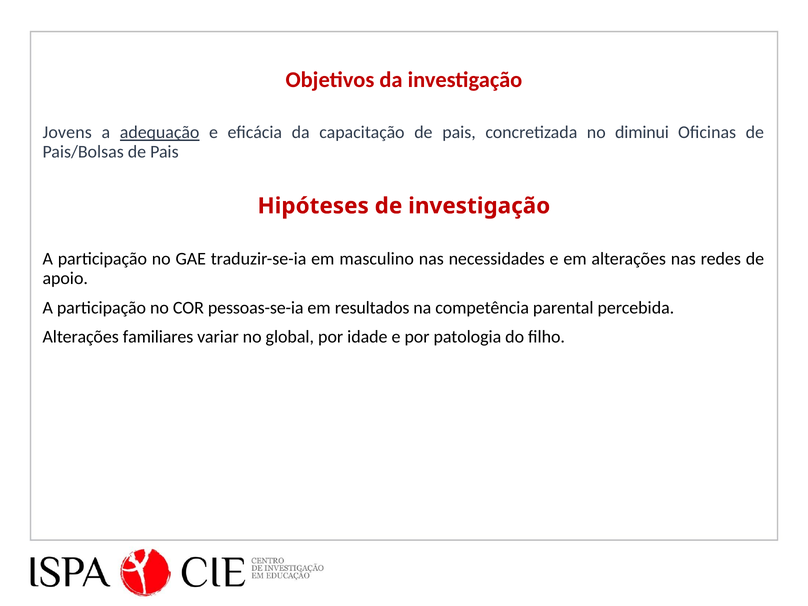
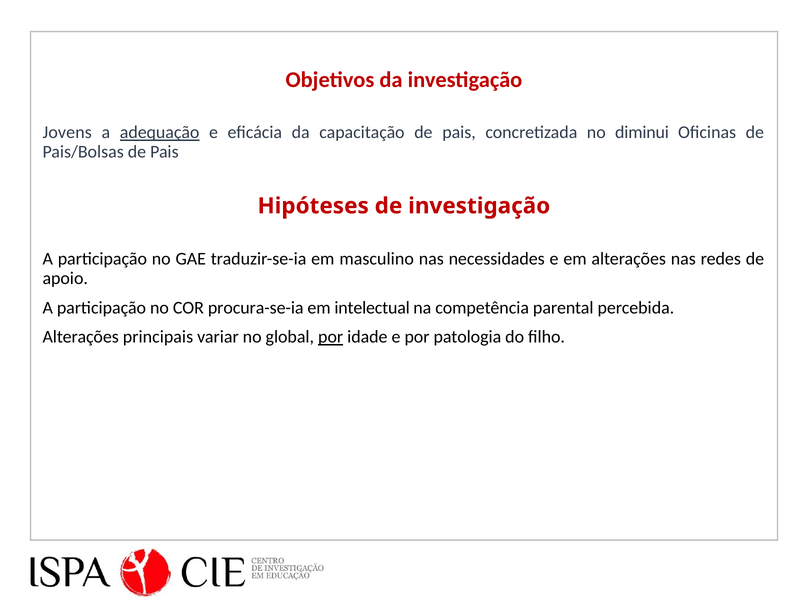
pessoas-se-ia: pessoas-se-ia -> procura-se-ia
resultados: resultados -> intelectual
familiares: familiares -> principais
por at (331, 337) underline: none -> present
